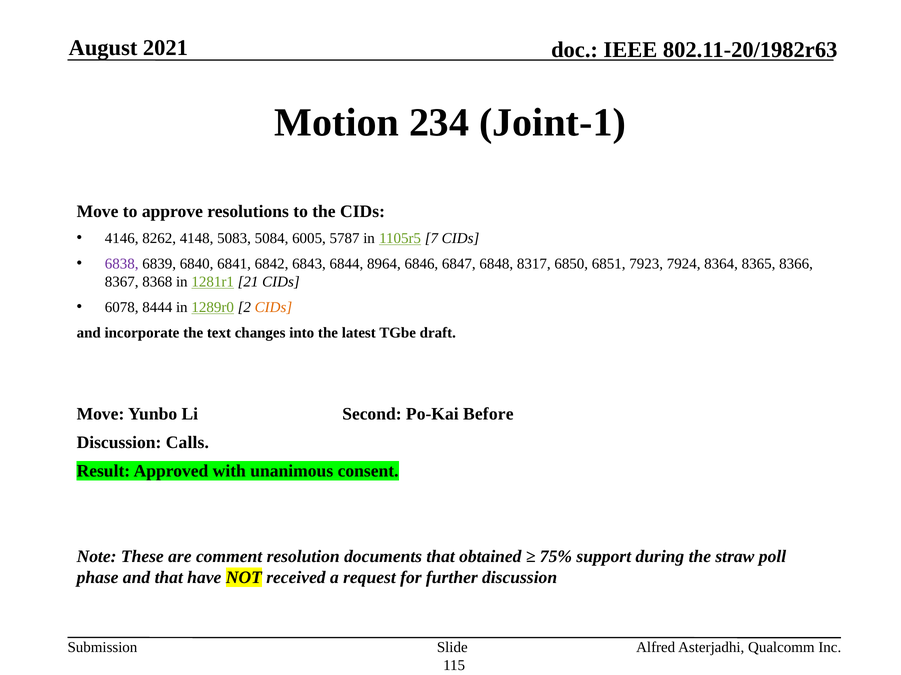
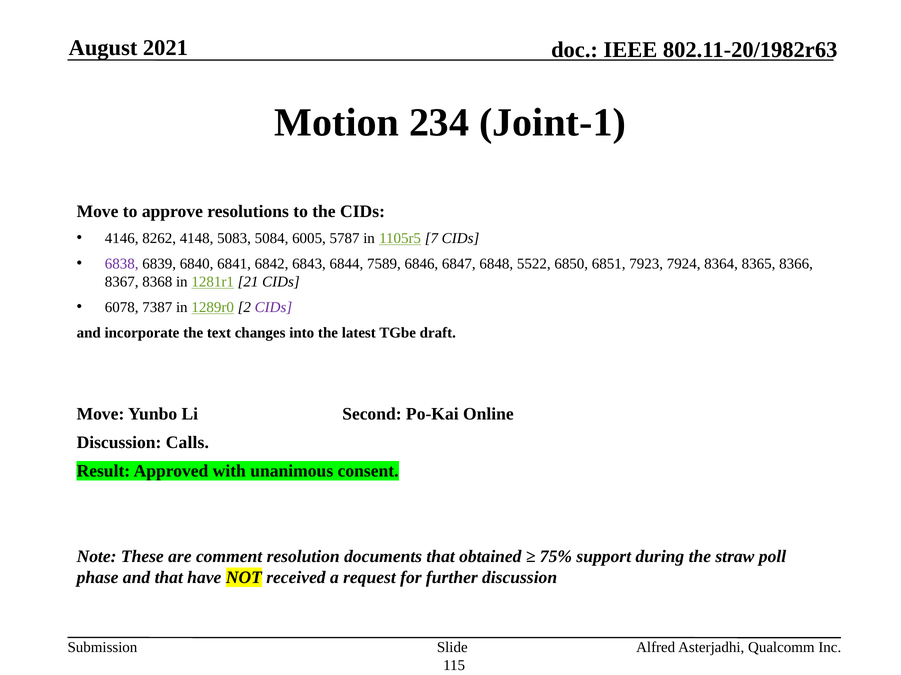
8964: 8964 -> 7589
8317: 8317 -> 5522
8444: 8444 -> 7387
CIDs at (273, 307) colour: orange -> purple
Before: Before -> Online
